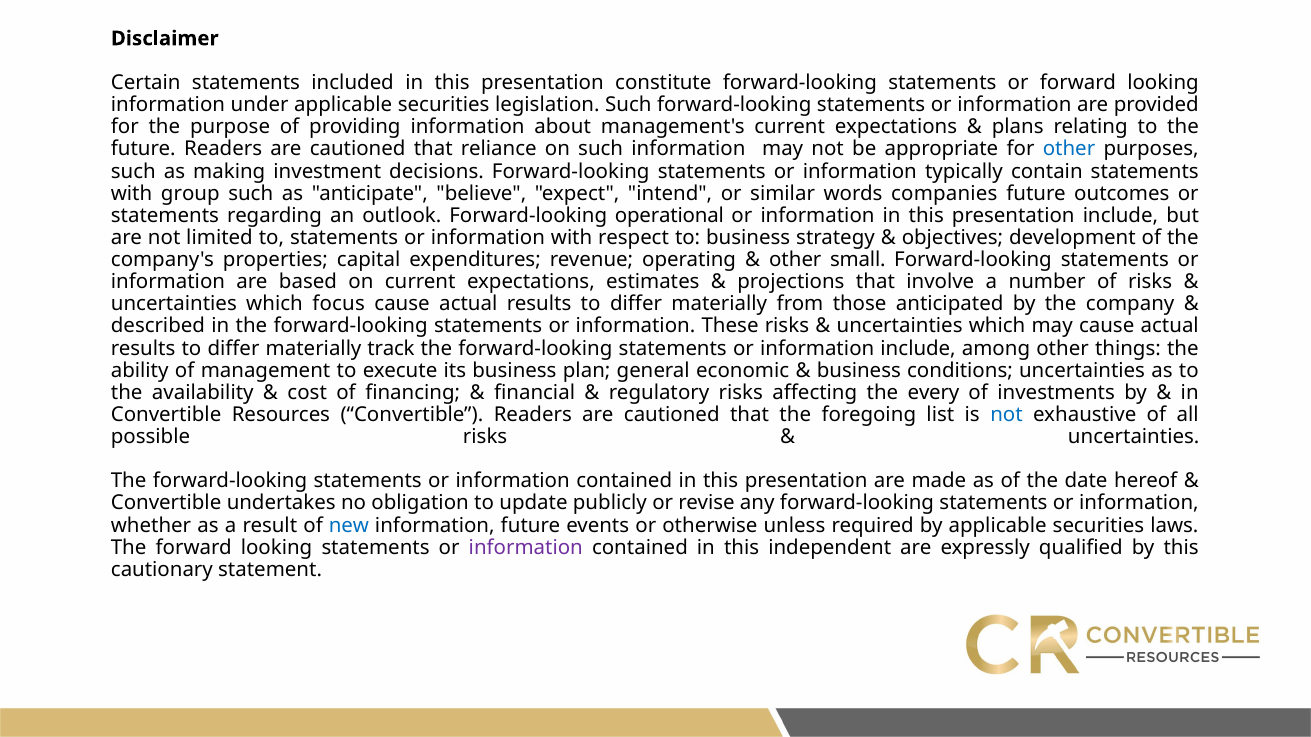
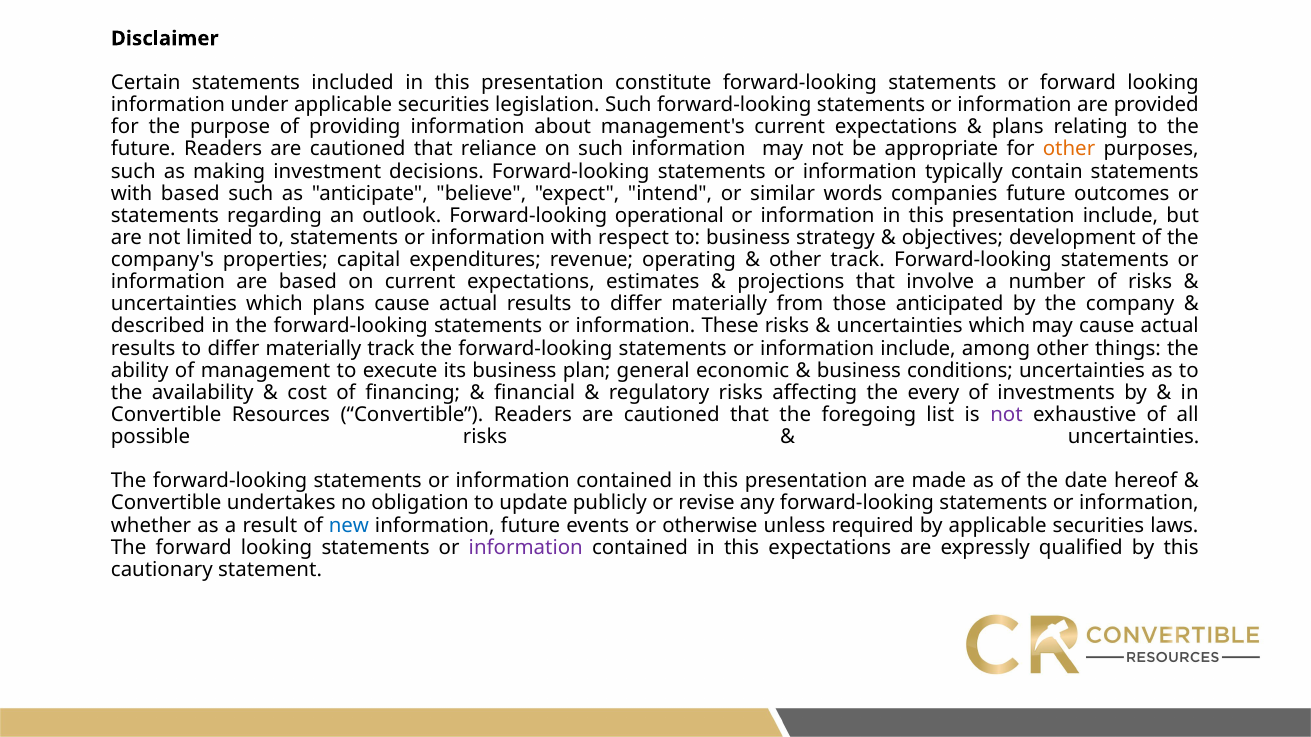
other at (1069, 149) colour: blue -> orange
with group: group -> based
other small: small -> track
which focus: focus -> plans
not at (1007, 415) colour: blue -> purple
this independent: independent -> expectations
